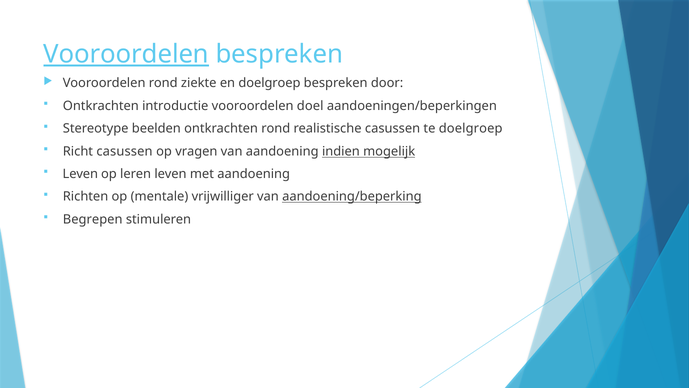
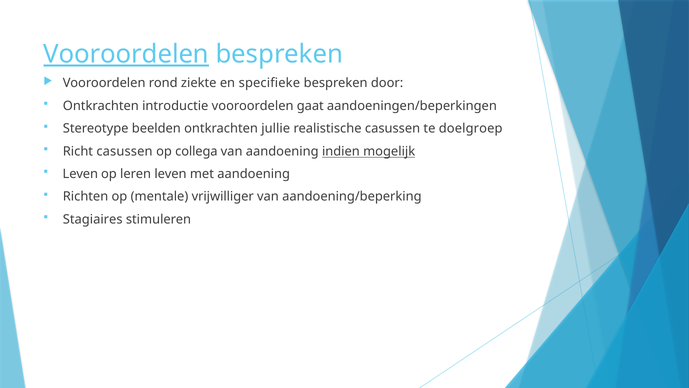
en doelgroep: doelgroep -> specifieke
doel: doel -> gaat
ontkrachten rond: rond -> jullie
vragen: vragen -> collega
aandoening/beperking underline: present -> none
Begrepen: Begrepen -> Stagiaires
